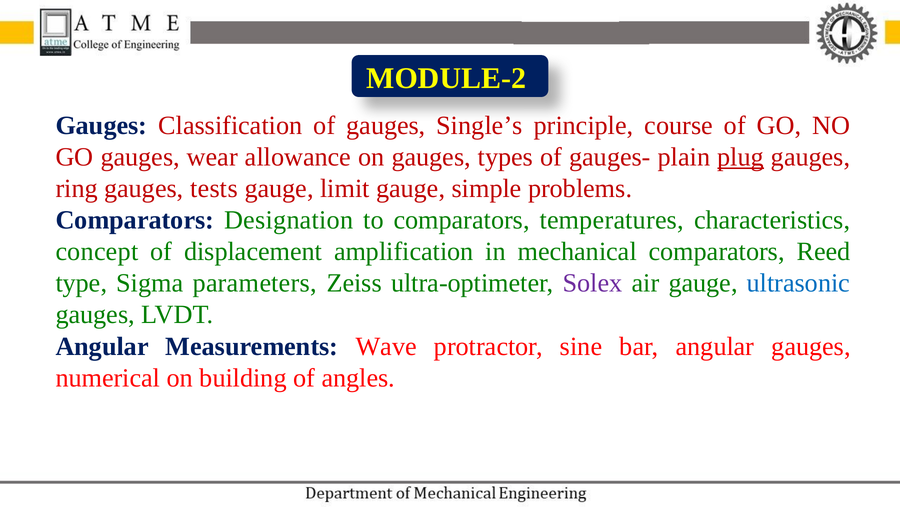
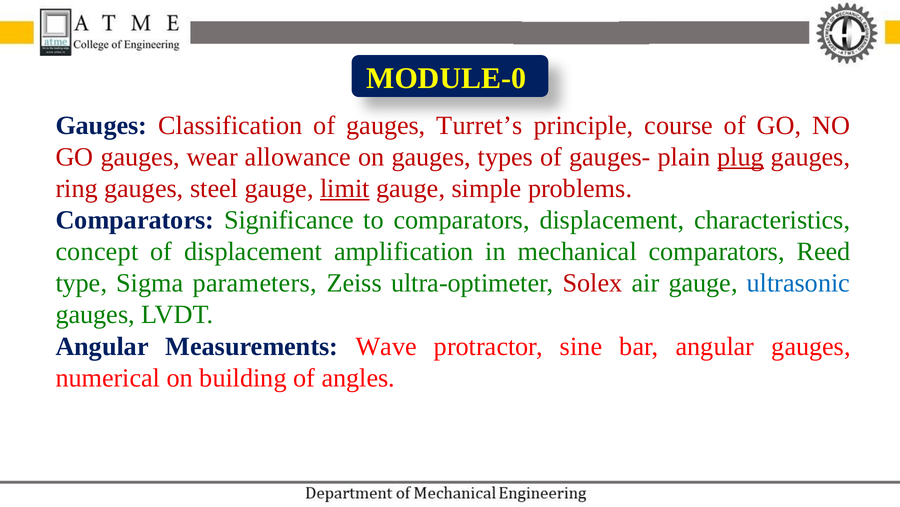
MODULE-2: MODULE-2 -> MODULE-0
Single’s: Single’s -> Turret’s
tests: tests -> steel
limit underline: none -> present
Designation: Designation -> Significance
comparators temperatures: temperatures -> displacement
Solex colour: purple -> red
